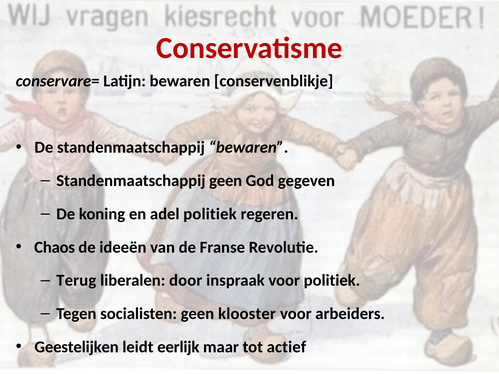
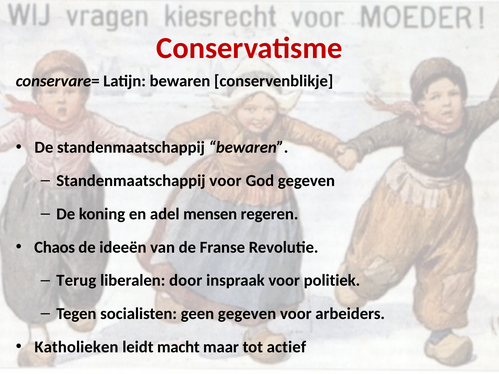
Standenmaatschappij geen: geen -> voor
adel politiek: politiek -> mensen
geen klooster: klooster -> gegeven
Geestelijken: Geestelijken -> Katholieken
eerlijk: eerlijk -> macht
